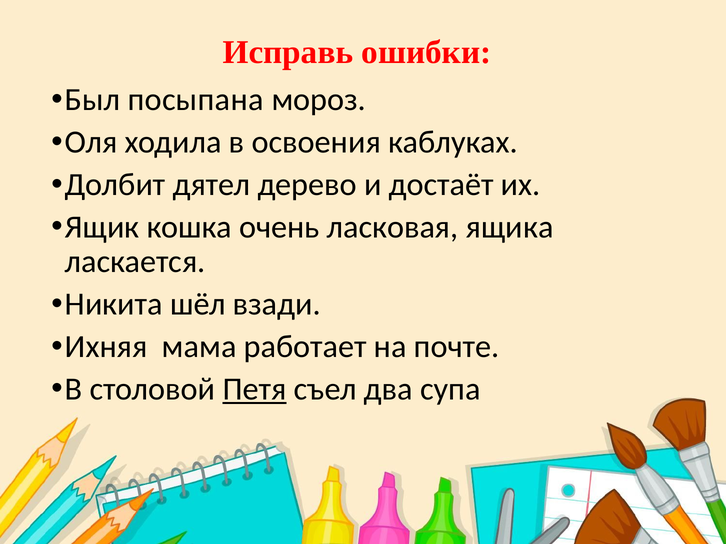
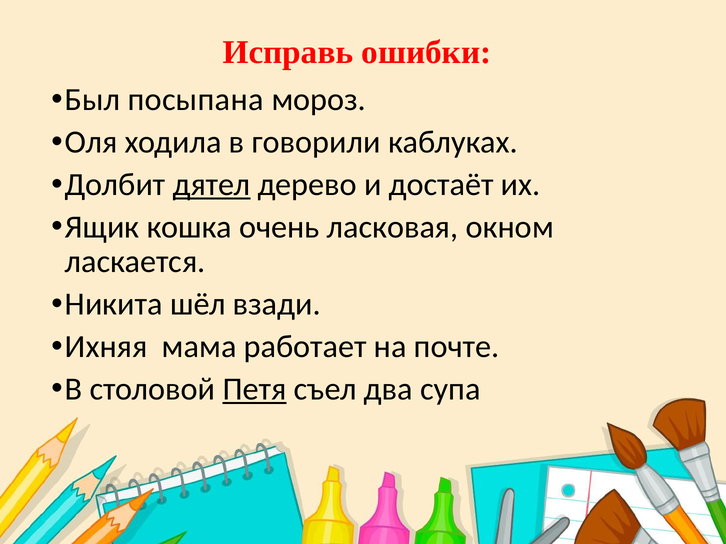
освоения: освоения -> говорили
дятел underline: none -> present
ящика: ящика -> окном
